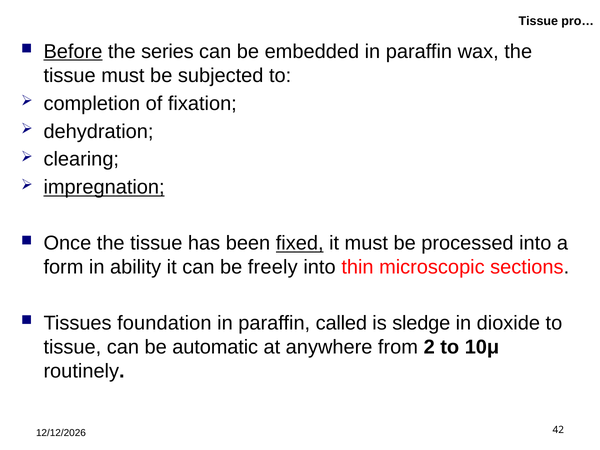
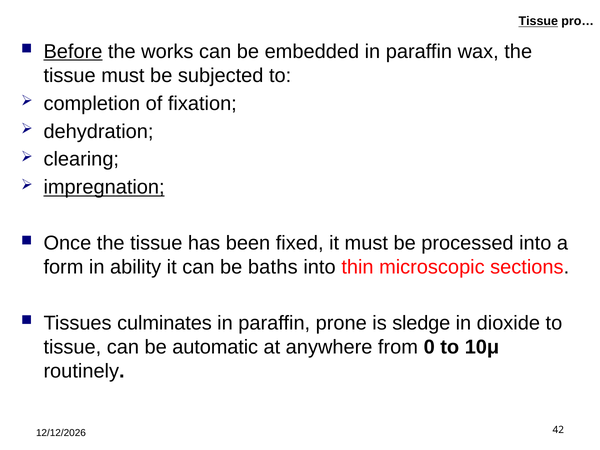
Tissue at (538, 21) underline: none -> present
series: series -> works
fixed underline: present -> none
freely: freely -> baths
foundation: foundation -> culminates
called: called -> prone
2: 2 -> 0
